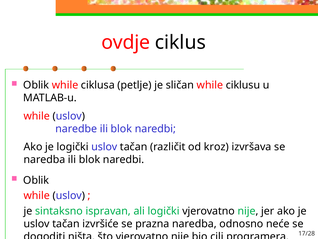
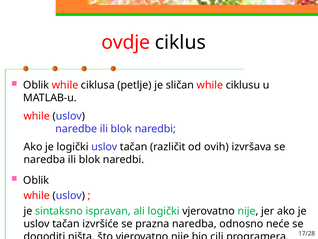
kroz: kroz -> ovih
